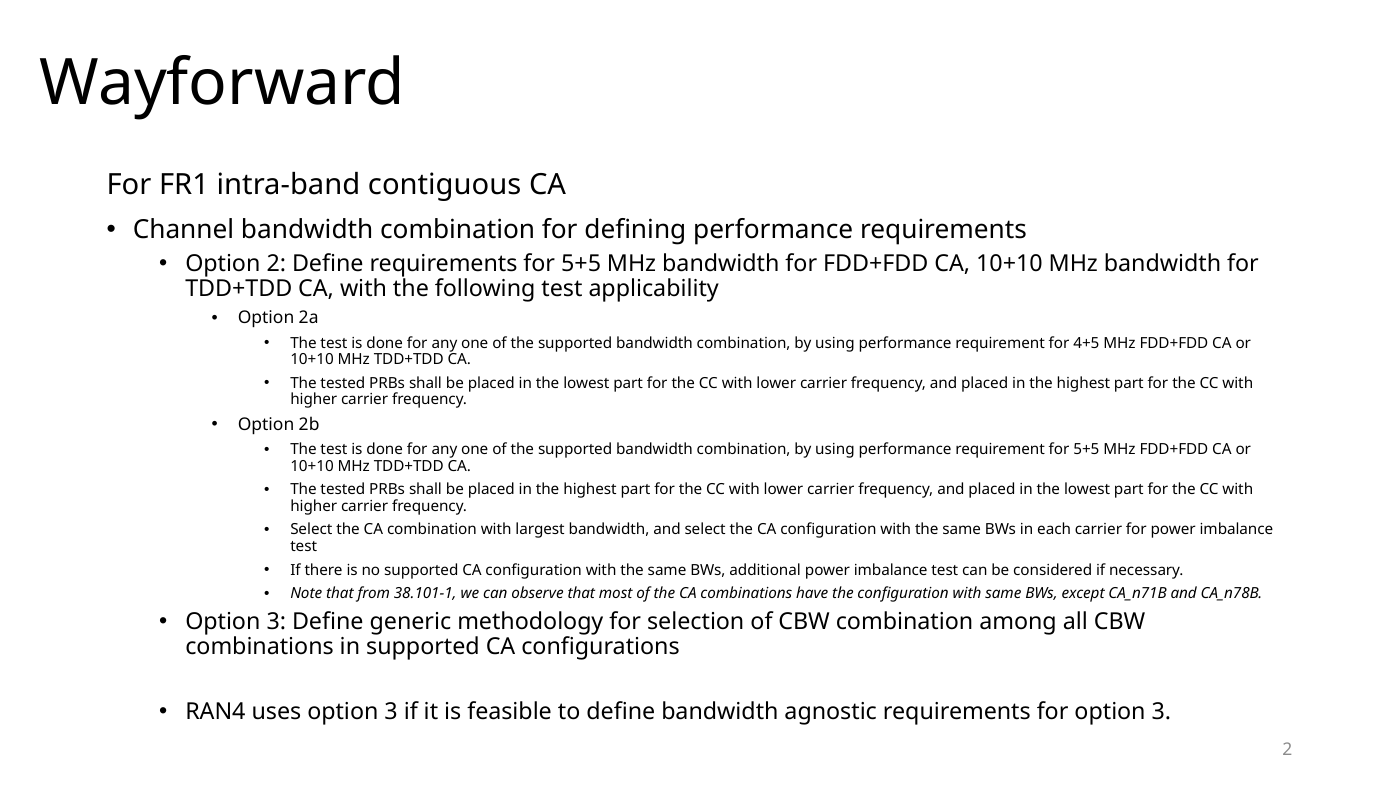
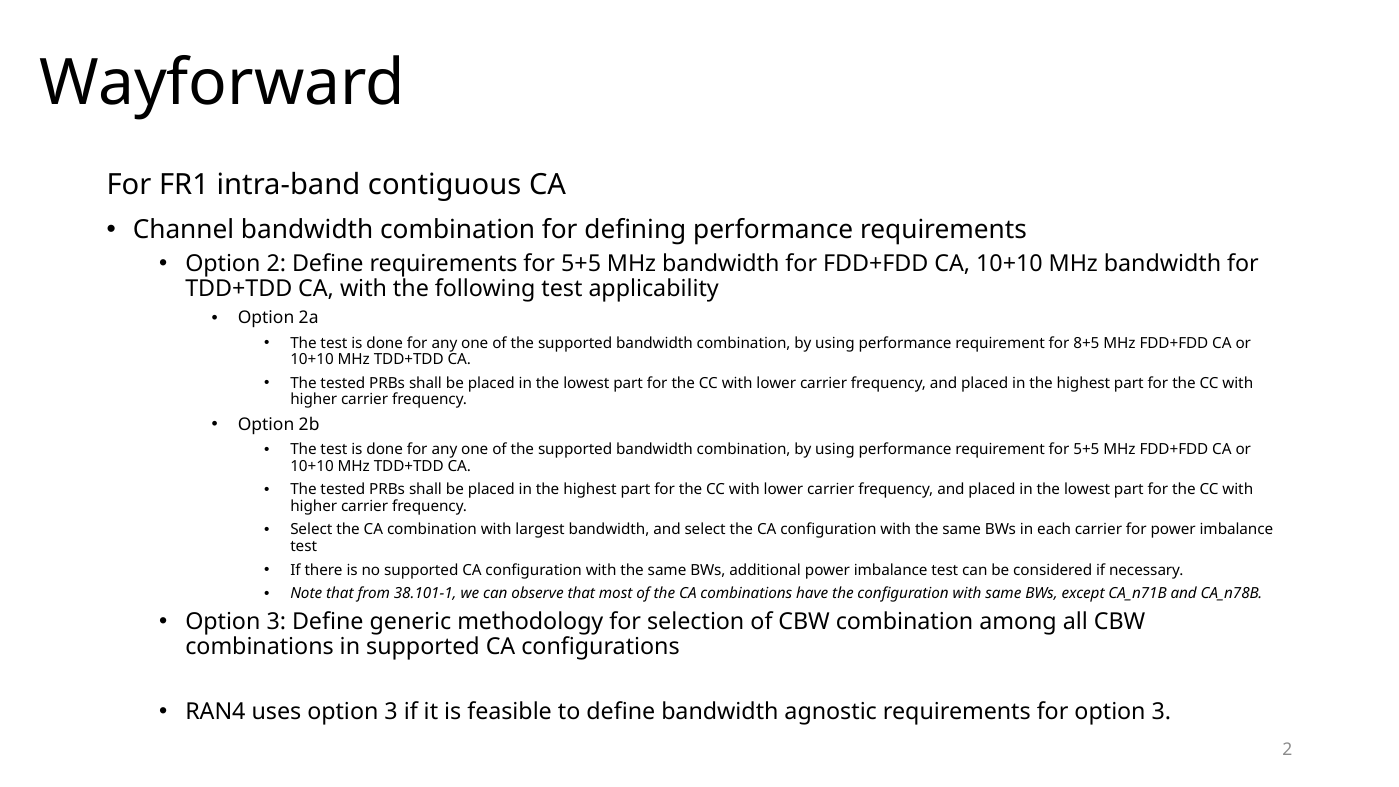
4+5: 4+5 -> 8+5
